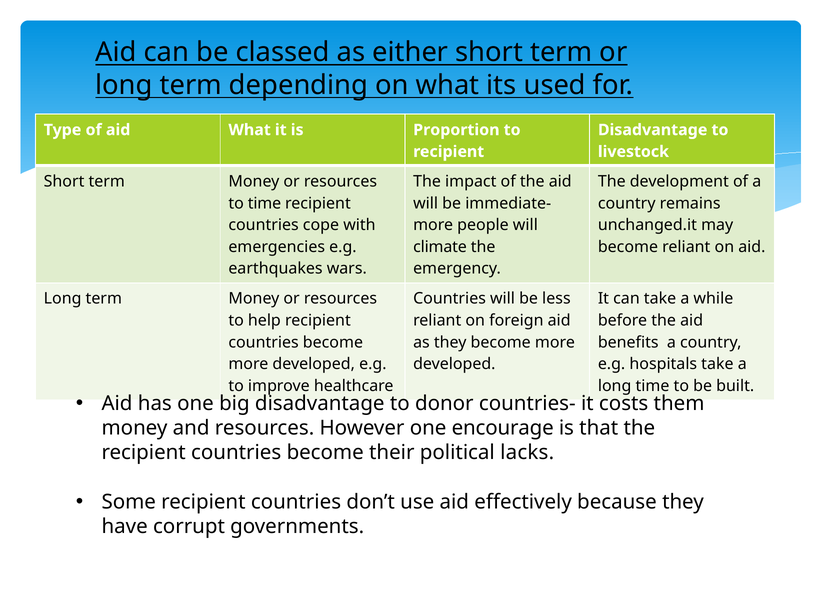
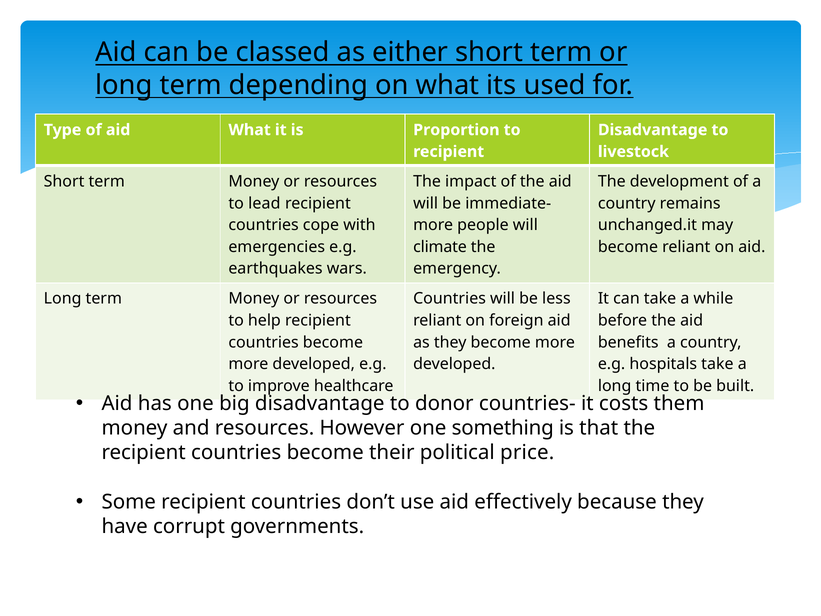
to time: time -> lead
encourage: encourage -> something
lacks: lacks -> price
